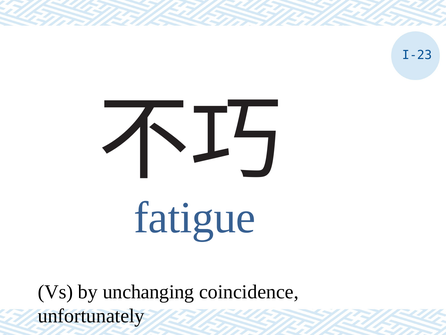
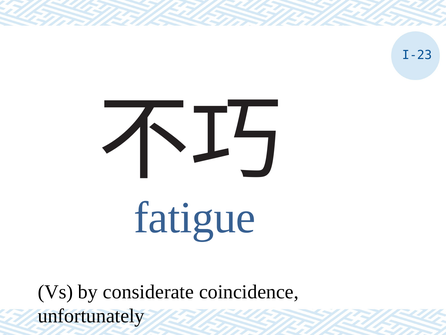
unchanging: unchanging -> considerate
